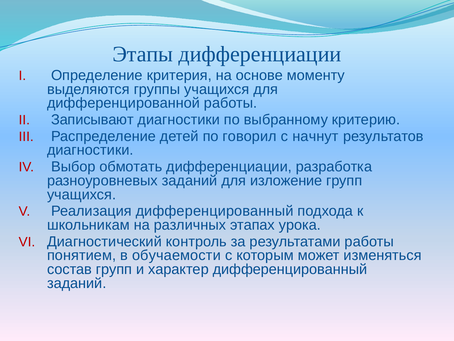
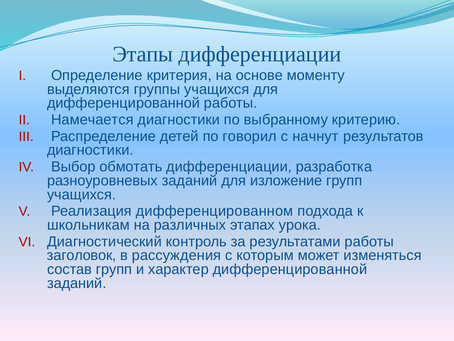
Записывают: Записывают -> Намечается
Реализация дифференцированный: дифференцированный -> дифференцированном
понятием: понятием -> заголовок
обучаемости: обучаемости -> рассуждения
характер дифференцированный: дифференцированный -> дифференцированной
